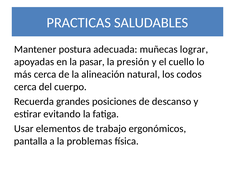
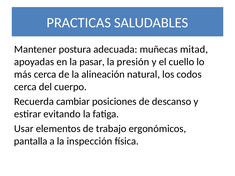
lograr: lograr -> mitad
grandes: grandes -> cambiar
problemas: problemas -> inspección
